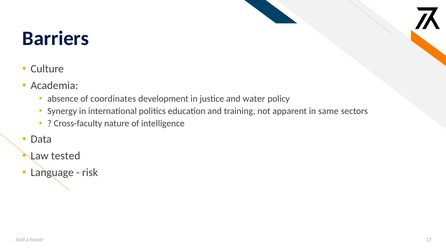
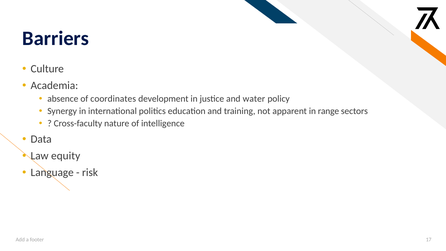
same: same -> range
tested: tested -> equity
